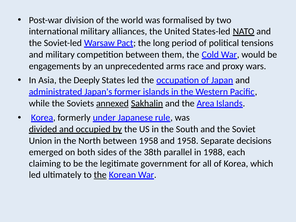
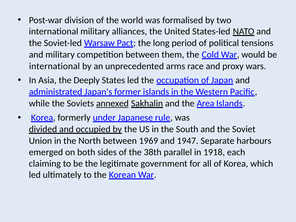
engagements at (55, 66): engagements -> international
between 1958: 1958 -> 1969
and 1958: 1958 -> 1947
decisions: decisions -> harbours
1988: 1988 -> 1918
the at (100, 175) underline: present -> none
